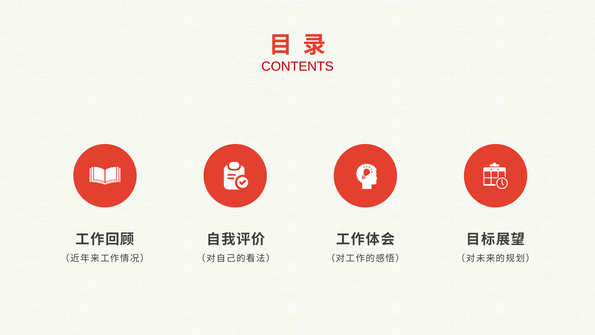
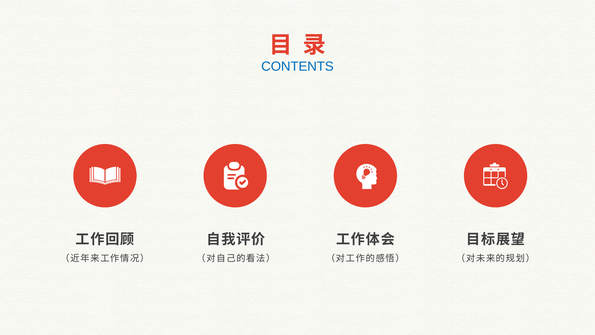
CONTENTS colour: red -> blue
